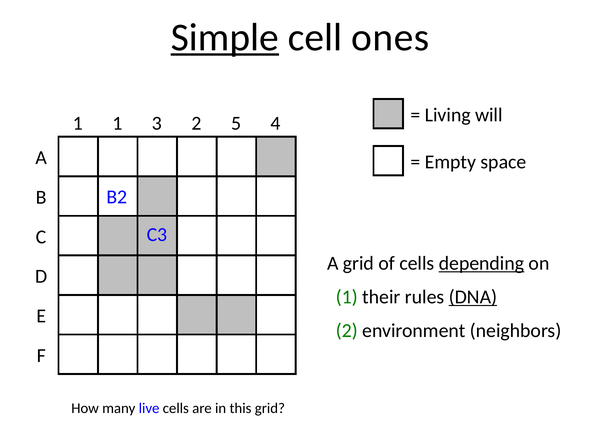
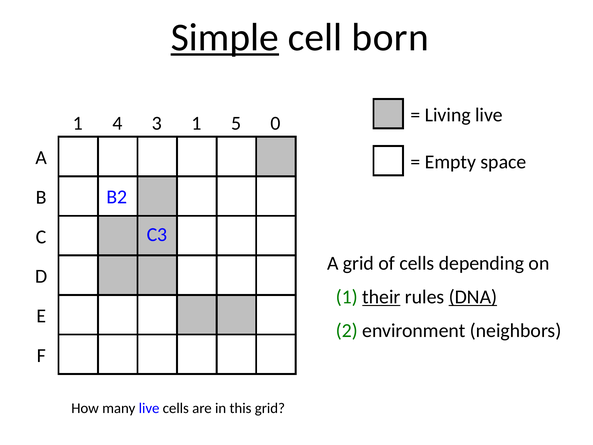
ones: ones -> born
Living will: will -> live
1 1: 1 -> 4
3 2: 2 -> 1
4: 4 -> 0
depending underline: present -> none
their underline: none -> present
